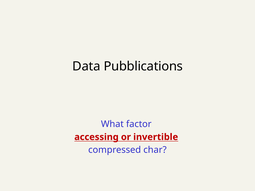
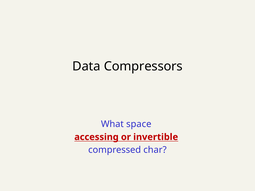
Pubblications: Pubblications -> Compressors
factor: factor -> space
